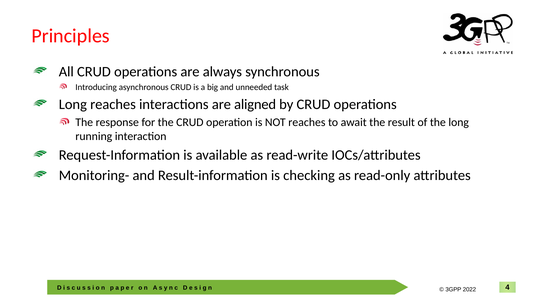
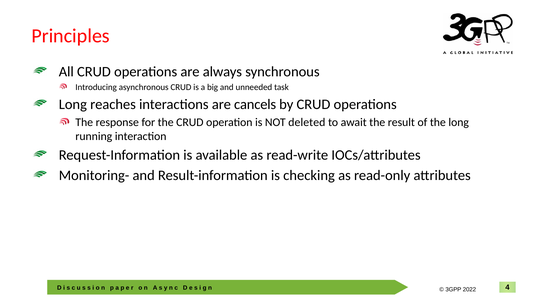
aligned: aligned -> cancels
NOT reaches: reaches -> deleted
